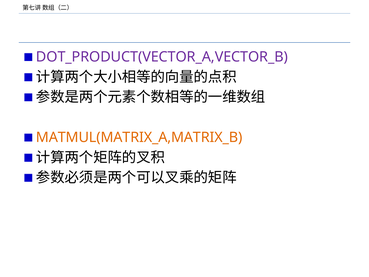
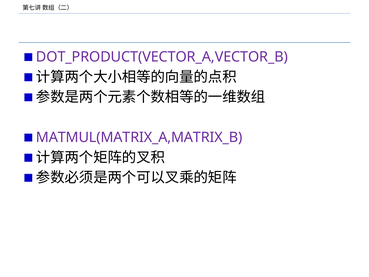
MATMUL(MATRIX_A,MATRIX_B colour: orange -> purple
